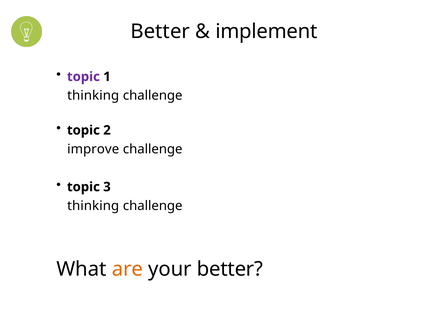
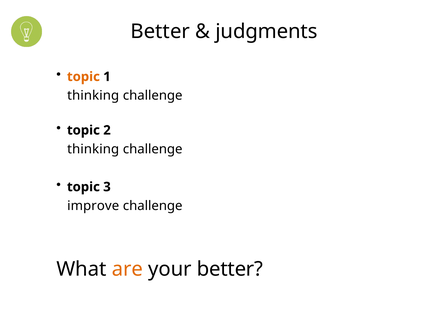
implement: implement -> judgments
topic at (83, 77) colour: purple -> orange
improve at (93, 149): improve -> thinking
thinking at (93, 206): thinking -> improve
